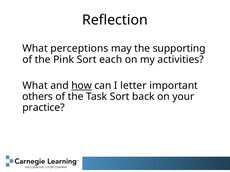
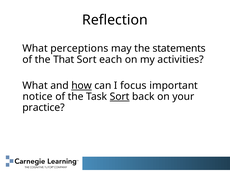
supporting: supporting -> statements
Pink: Pink -> That
letter: letter -> focus
others: others -> notice
Sort at (120, 97) underline: none -> present
